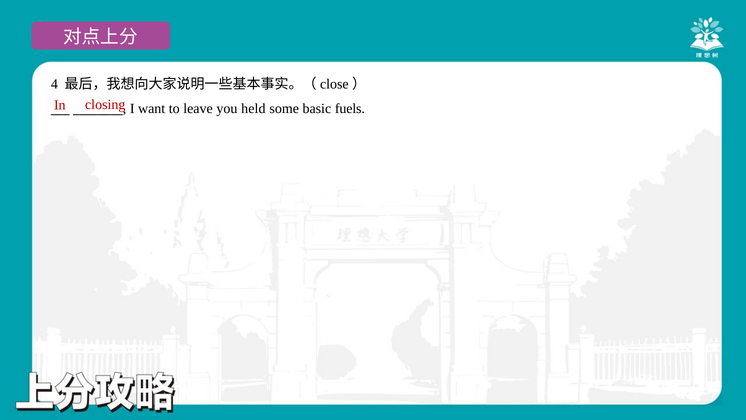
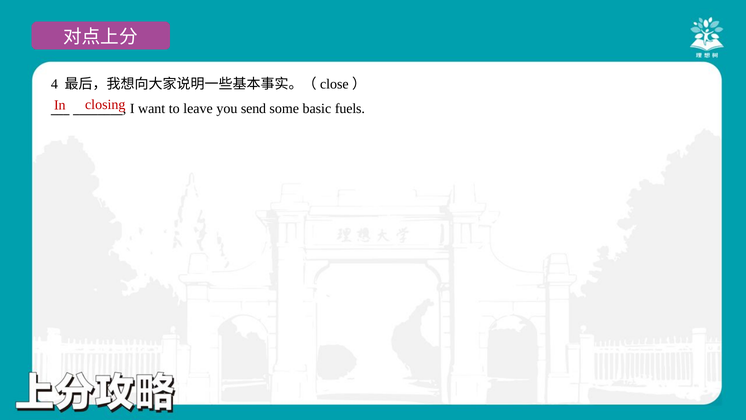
held: held -> send
